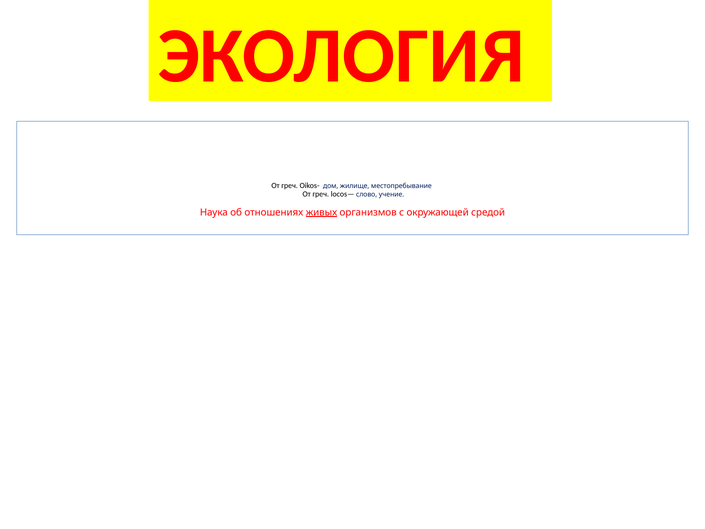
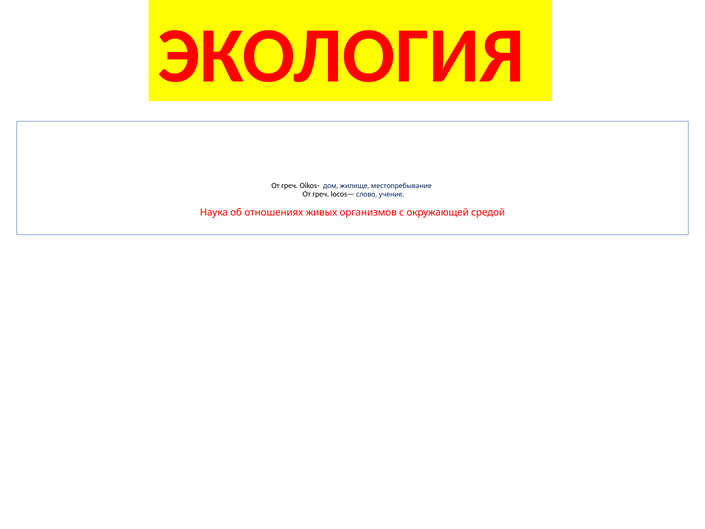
живых underline: present -> none
